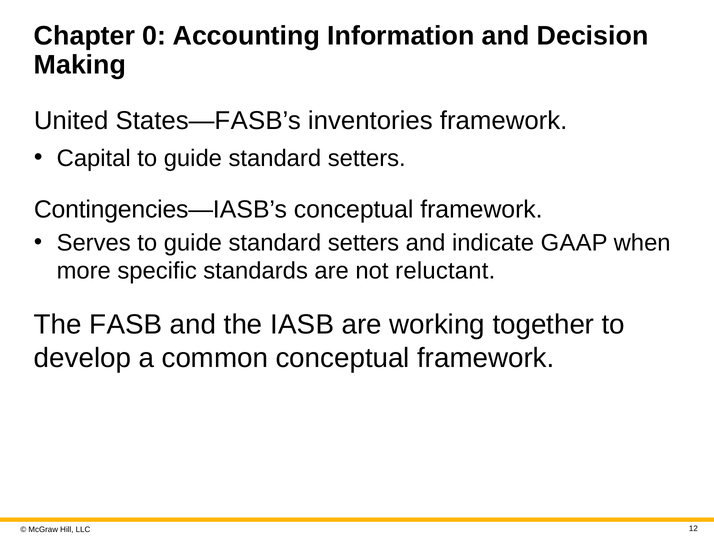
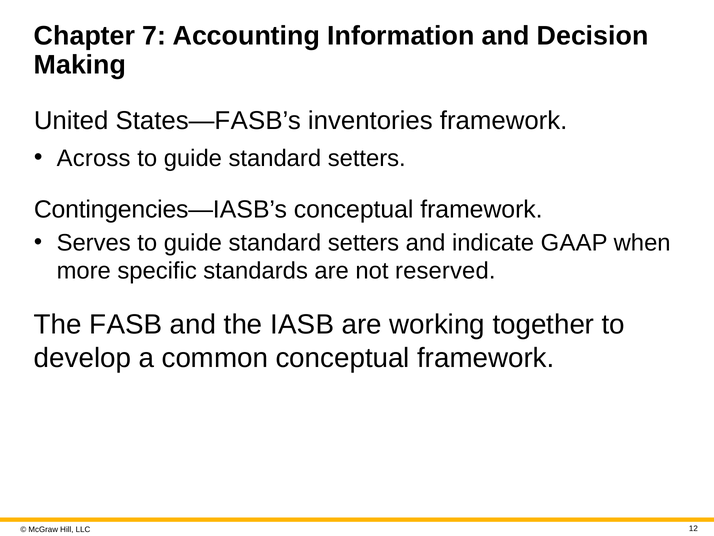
0: 0 -> 7
Capital: Capital -> Across
reluctant: reluctant -> reserved
